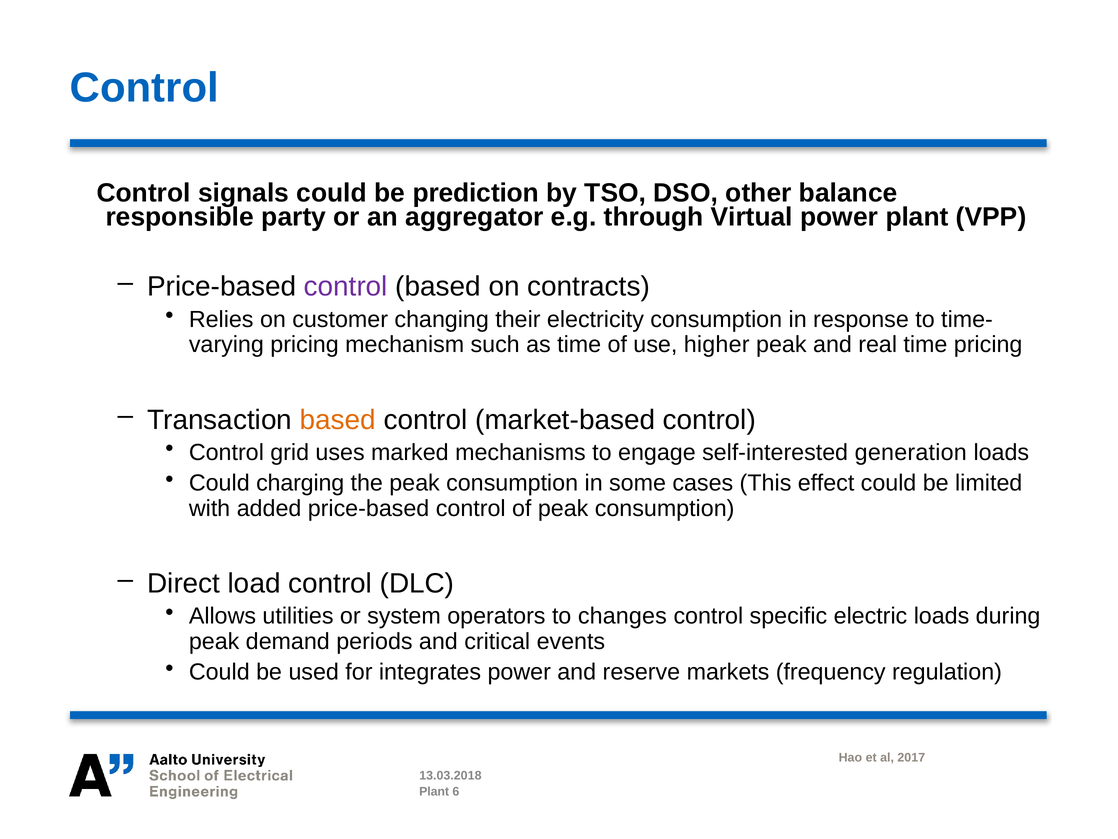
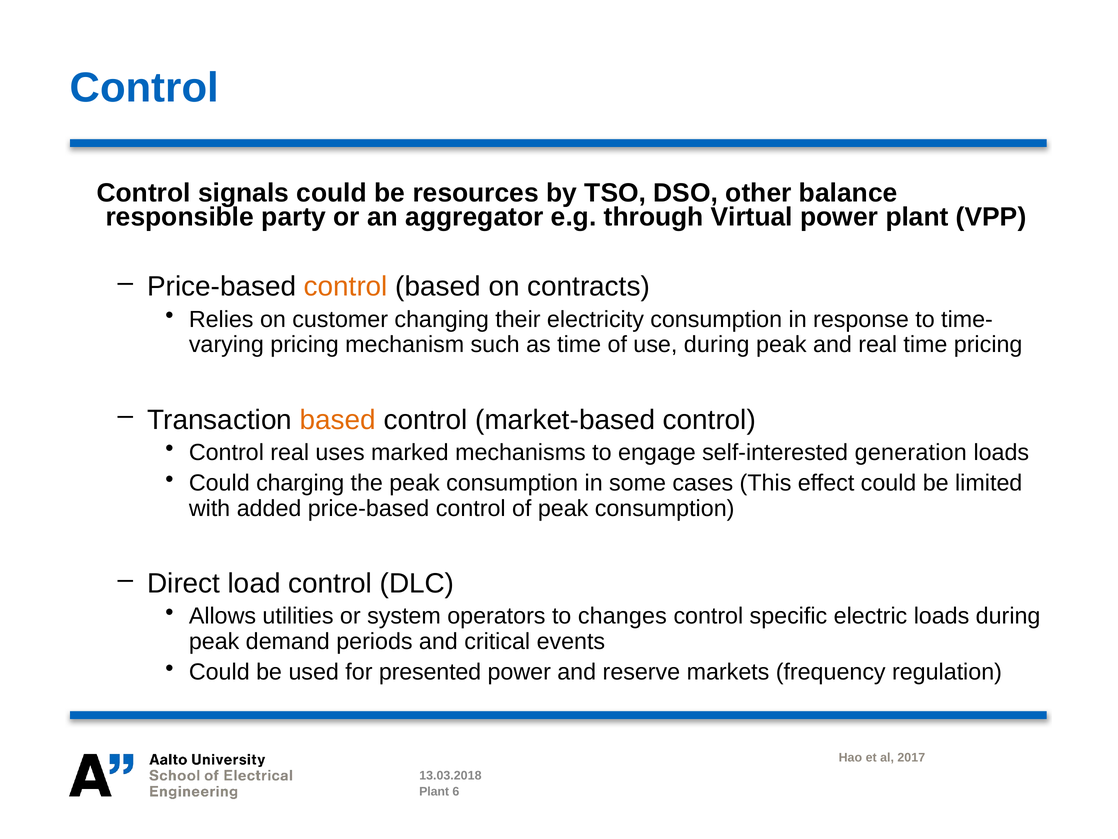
prediction: prediction -> resources
control at (346, 287) colour: purple -> orange
use higher: higher -> during
Control grid: grid -> real
integrates: integrates -> presented
